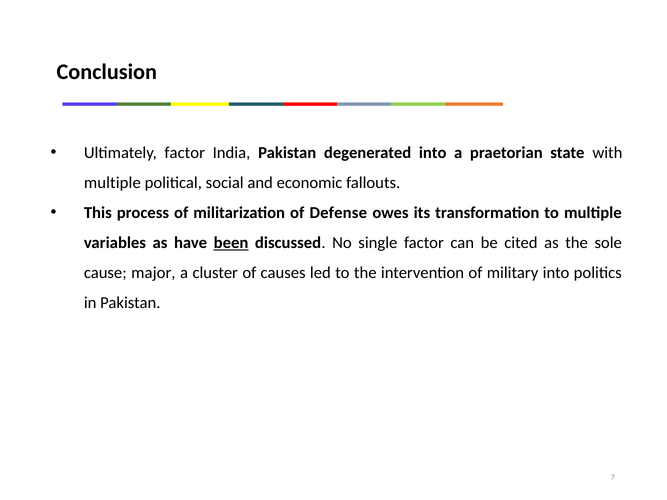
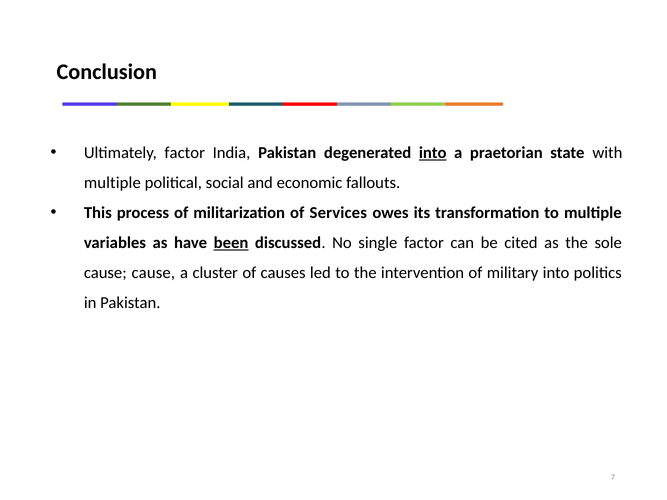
into at (433, 153) underline: none -> present
Defense: Defense -> Services
cause major: major -> cause
